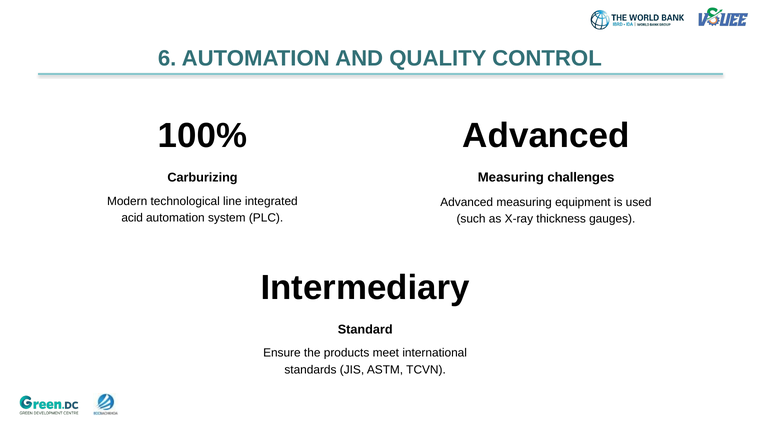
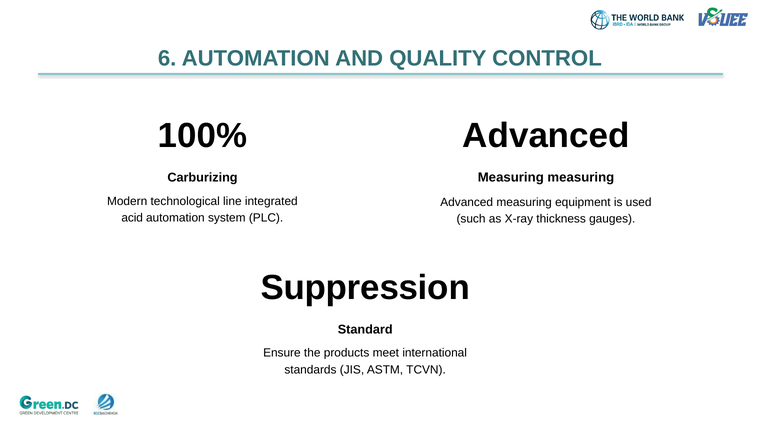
Measuring challenges: challenges -> measuring
Intermediary: Intermediary -> Suppression
